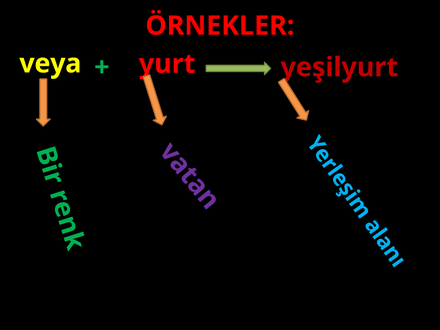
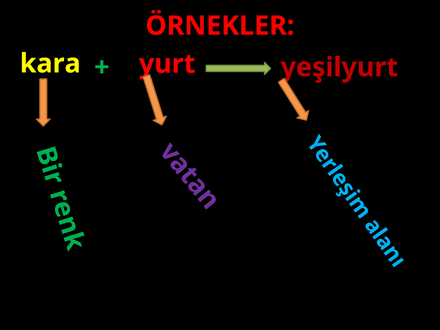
veya: veya -> kara
